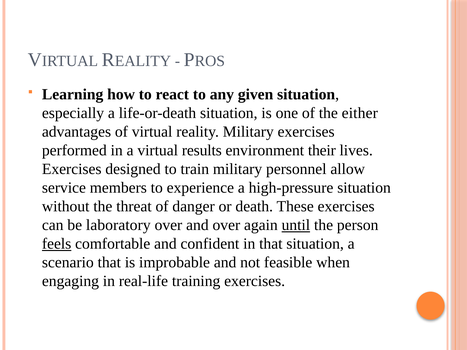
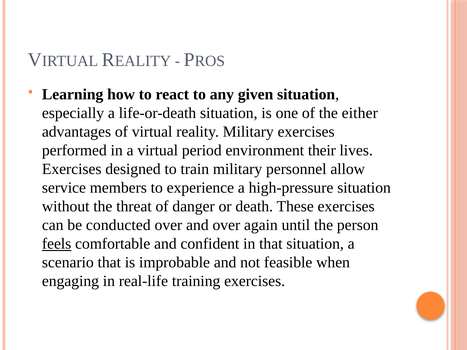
results: results -> period
laboratory: laboratory -> conducted
until underline: present -> none
